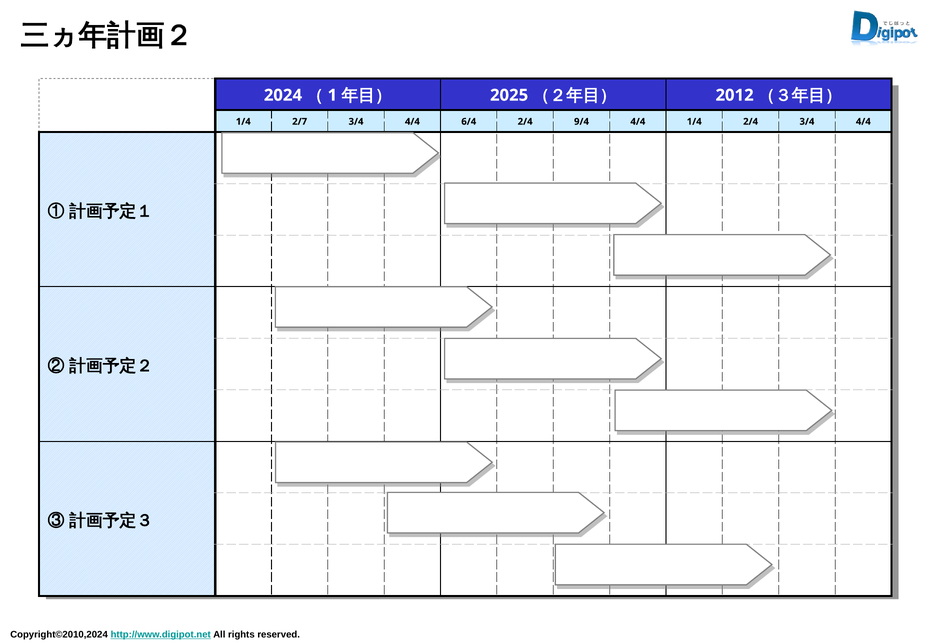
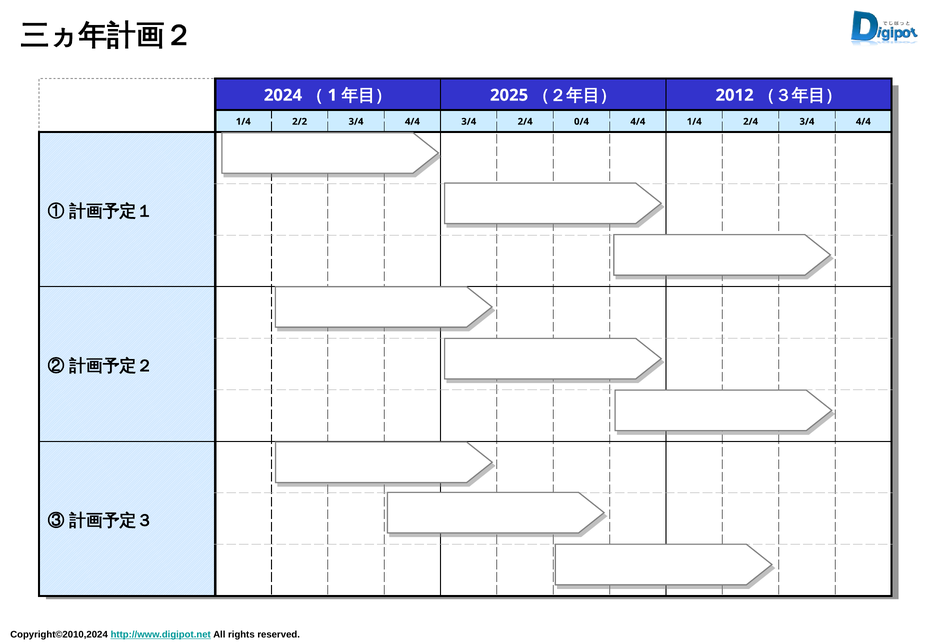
2/7: 2/7 -> 2/2
4/4 6/4: 6/4 -> 3/4
9/4: 9/4 -> 0/4
